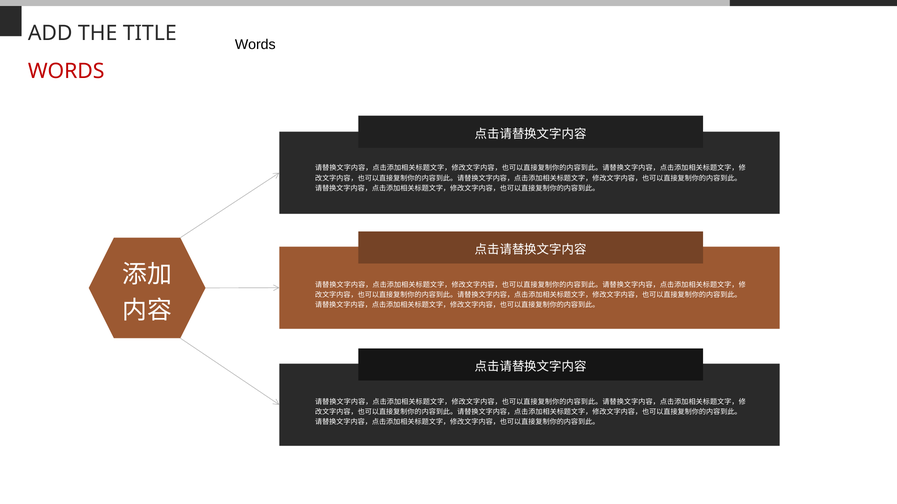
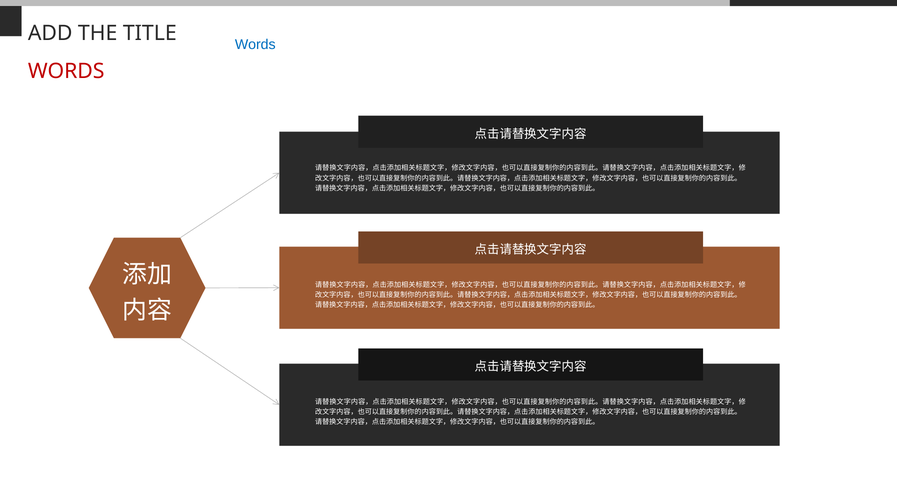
Words at (255, 45) colour: black -> blue
